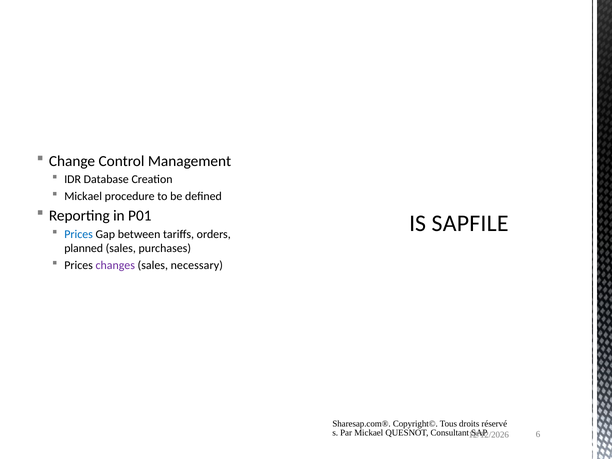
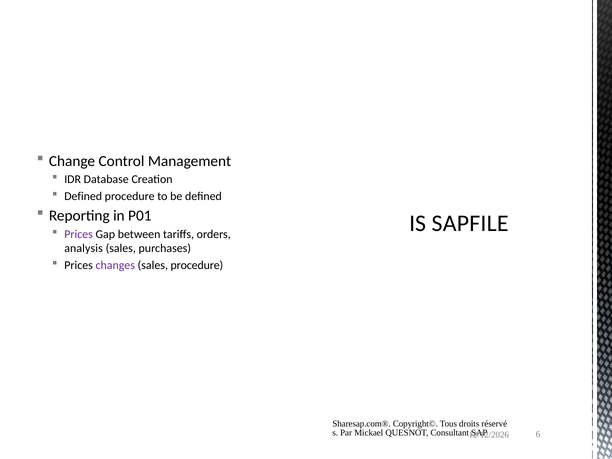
Mickael at (83, 196): Mickael -> Defined
Prices at (79, 234) colour: blue -> purple
planned: planned -> analysis
sales necessary: necessary -> procedure
